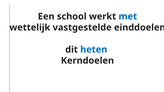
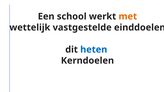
met colour: blue -> orange
